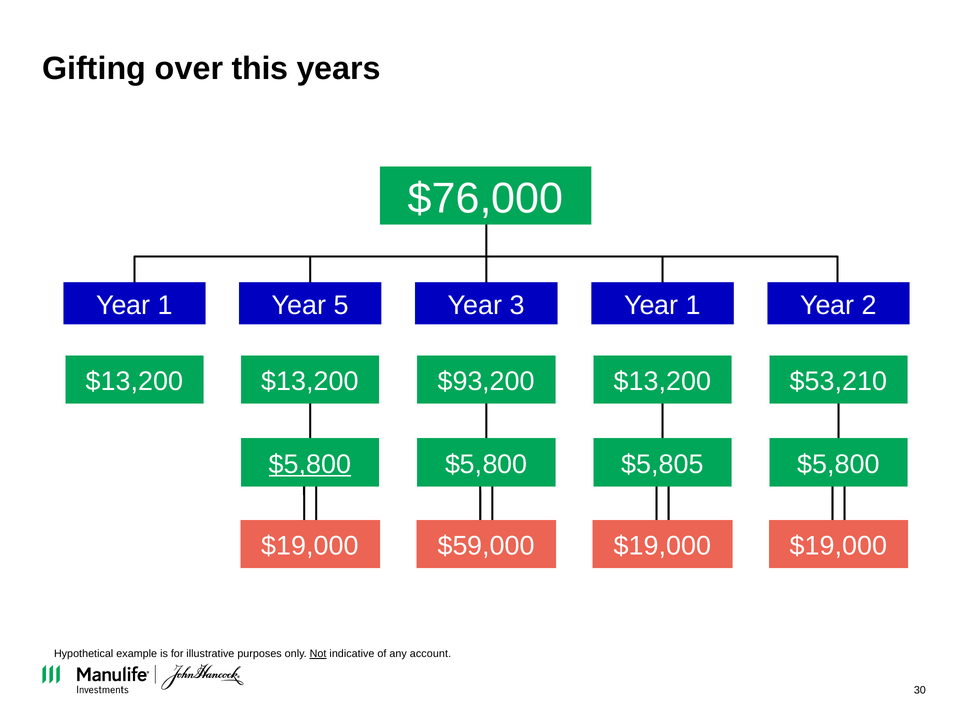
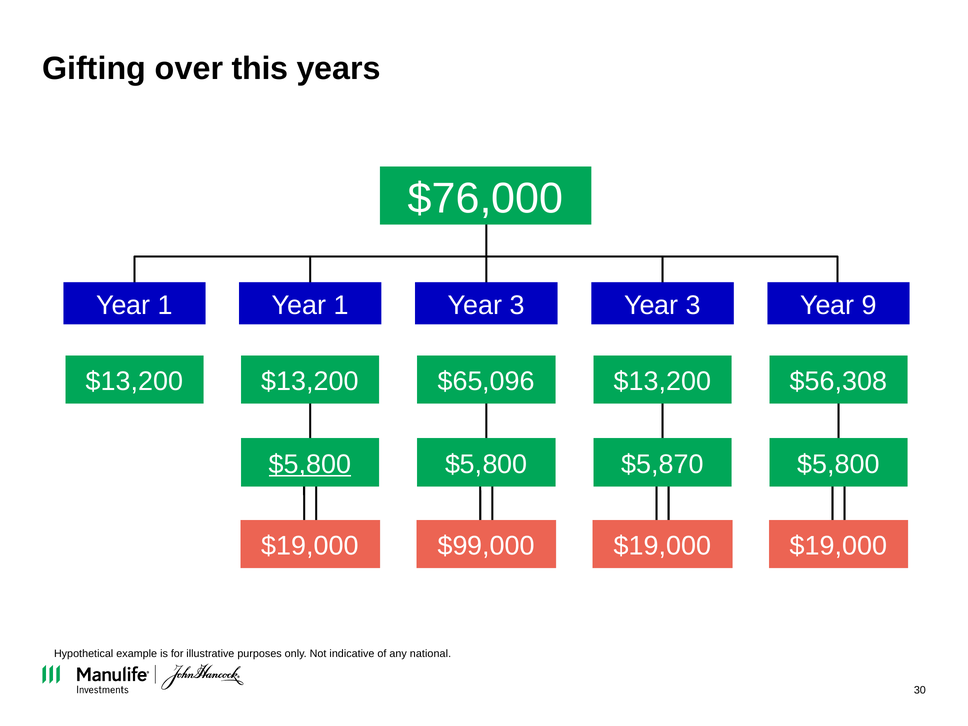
5 at (341, 305): 5 -> 1
1 at (693, 305): 1 -> 3
2: 2 -> 9
$93,200: $93,200 -> $65,096
$53,210: $53,210 -> $56,308
$5,805: $5,805 -> $5,870
$59,000: $59,000 -> $99,000
Not underline: present -> none
account: account -> national
